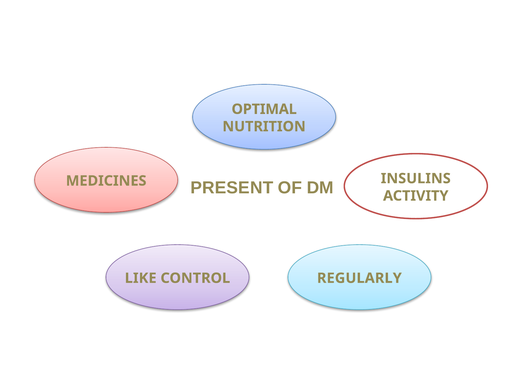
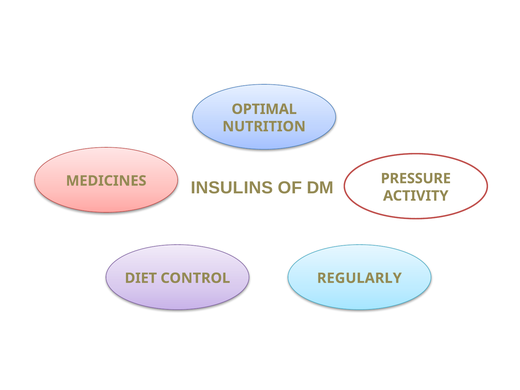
INSULINS: INSULINS -> PRESSURE
PRESENT: PRESENT -> INSULINS
LIKE: LIKE -> DIET
